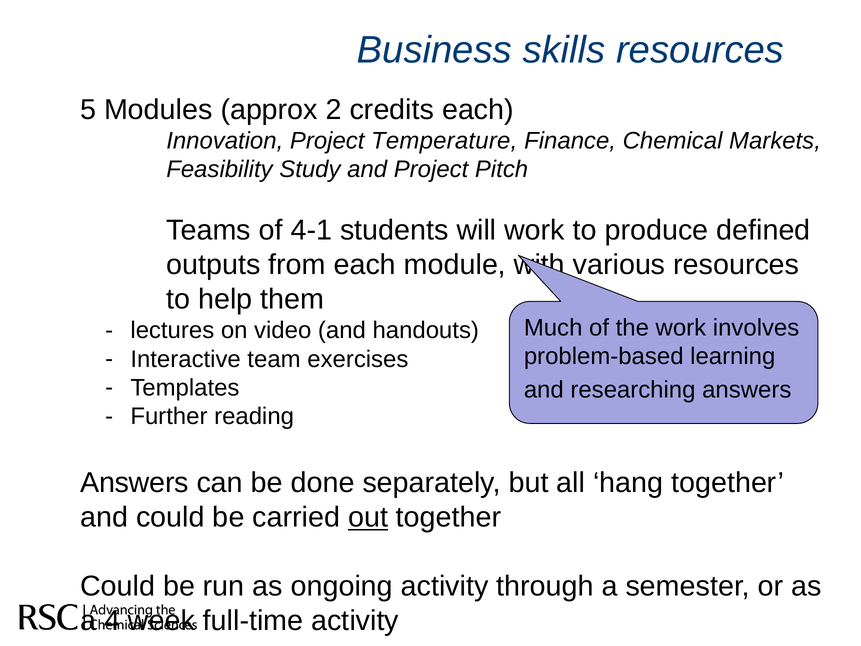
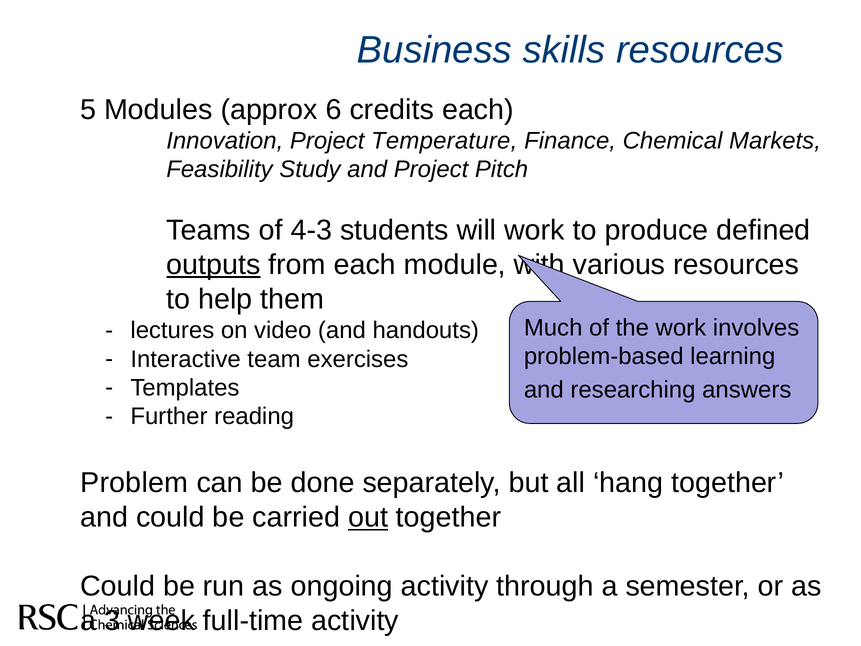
2: 2 -> 6
4-1: 4-1 -> 4-3
outputs underline: none -> present
Answers at (135, 483): Answers -> Problem
4: 4 -> 3
